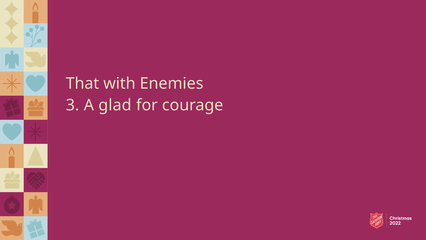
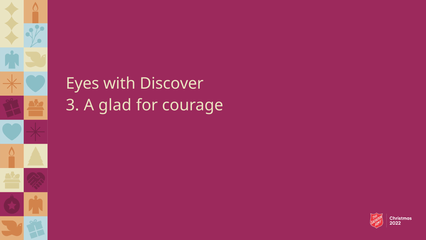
That: That -> Eyes
Enemies: Enemies -> Discover
